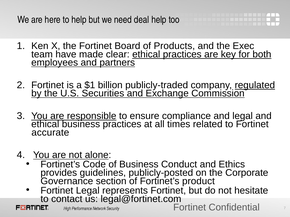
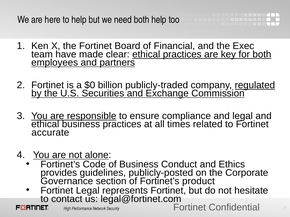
need deal: deal -> both
Products: Products -> Financial
$1: $1 -> $0
